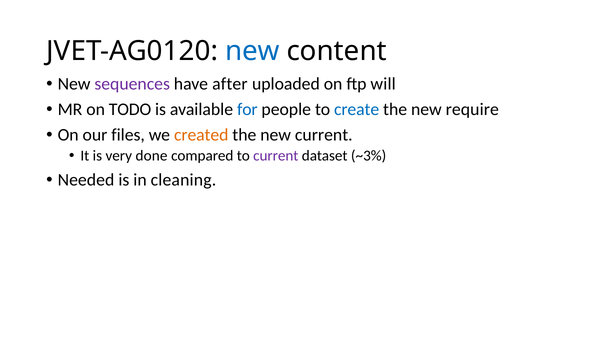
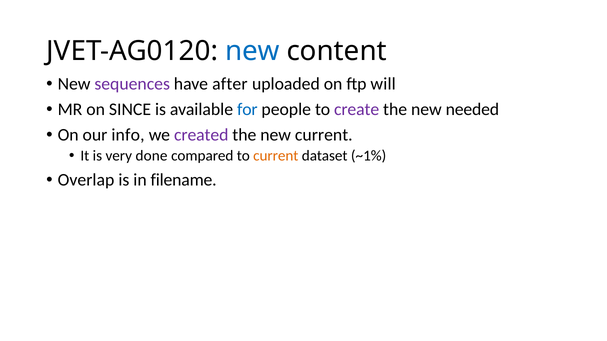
TODO: TODO -> SINCE
create colour: blue -> purple
require: require -> needed
files: files -> info
created colour: orange -> purple
current at (276, 156) colour: purple -> orange
~3%: ~3% -> ~1%
Needed: Needed -> Overlap
cleaning: cleaning -> filename
